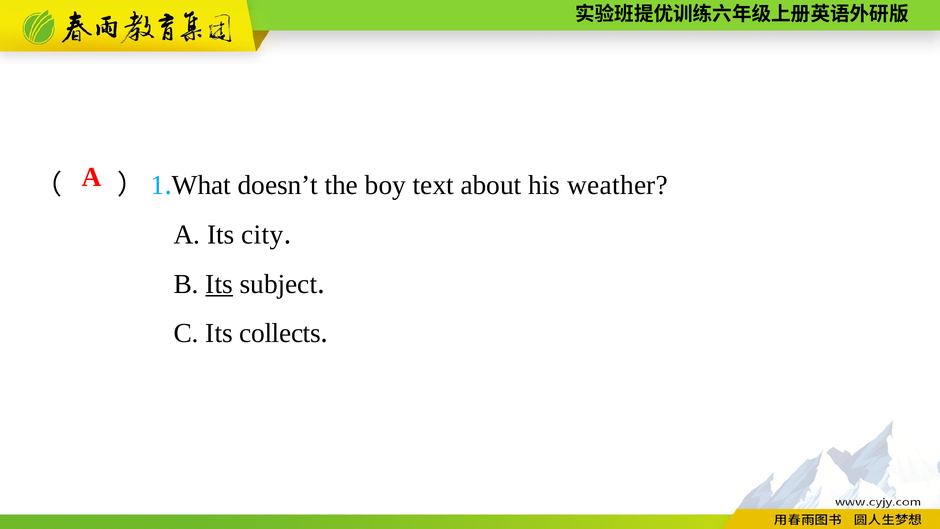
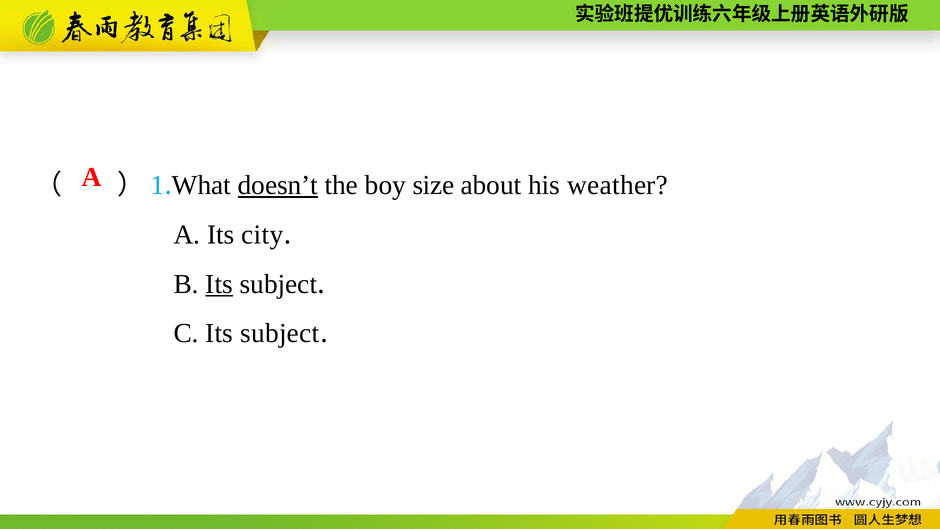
doesn’t underline: none -> present
text: text -> size
C Its collects: collects -> subject
